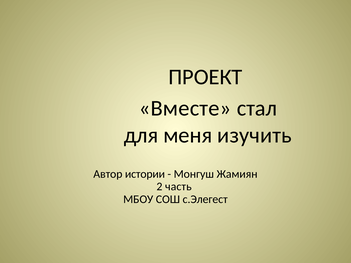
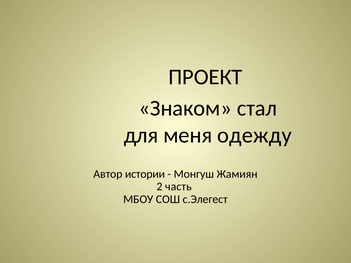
Вместе: Вместе -> Знаком
изучить: изучить -> одежду
